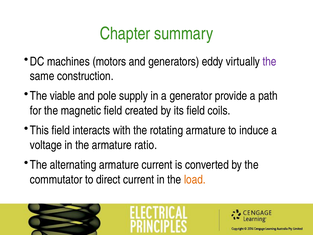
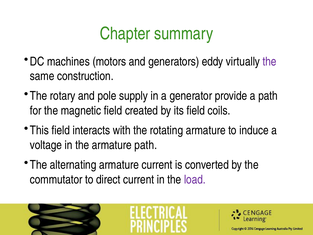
viable: viable -> rotary
armature ratio: ratio -> path
load colour: orange -> purple
